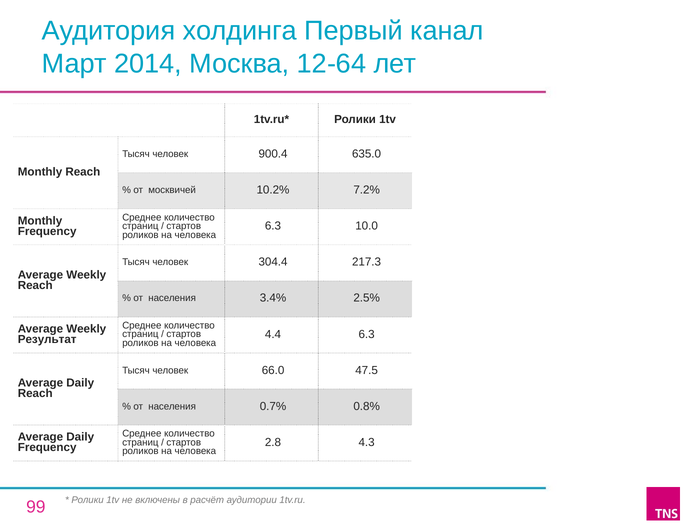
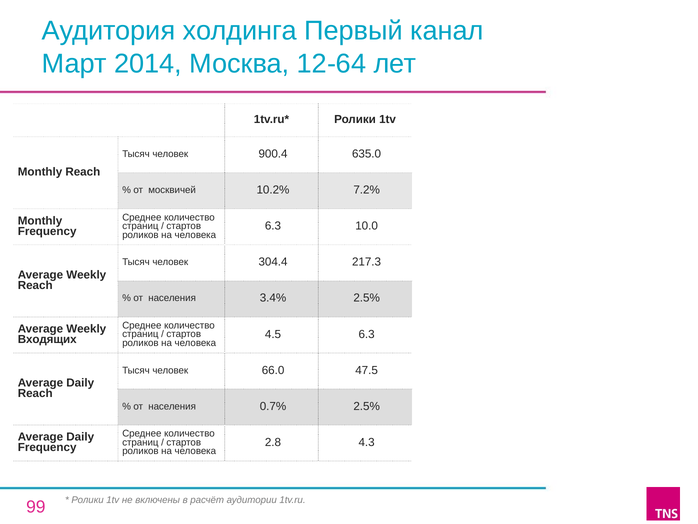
4.4: 4.4 -> 4.5
Результат: Результат -> Входящих
0.7% 0.8%: 0.8% -> 2.5%
